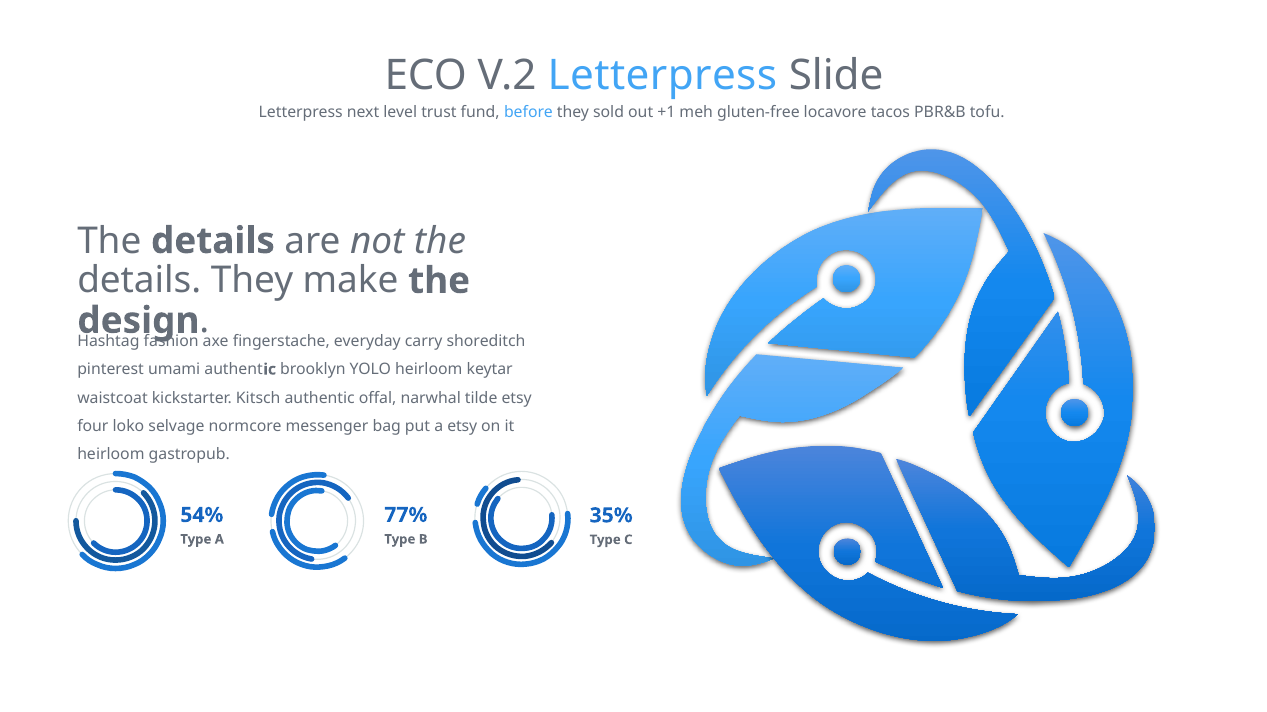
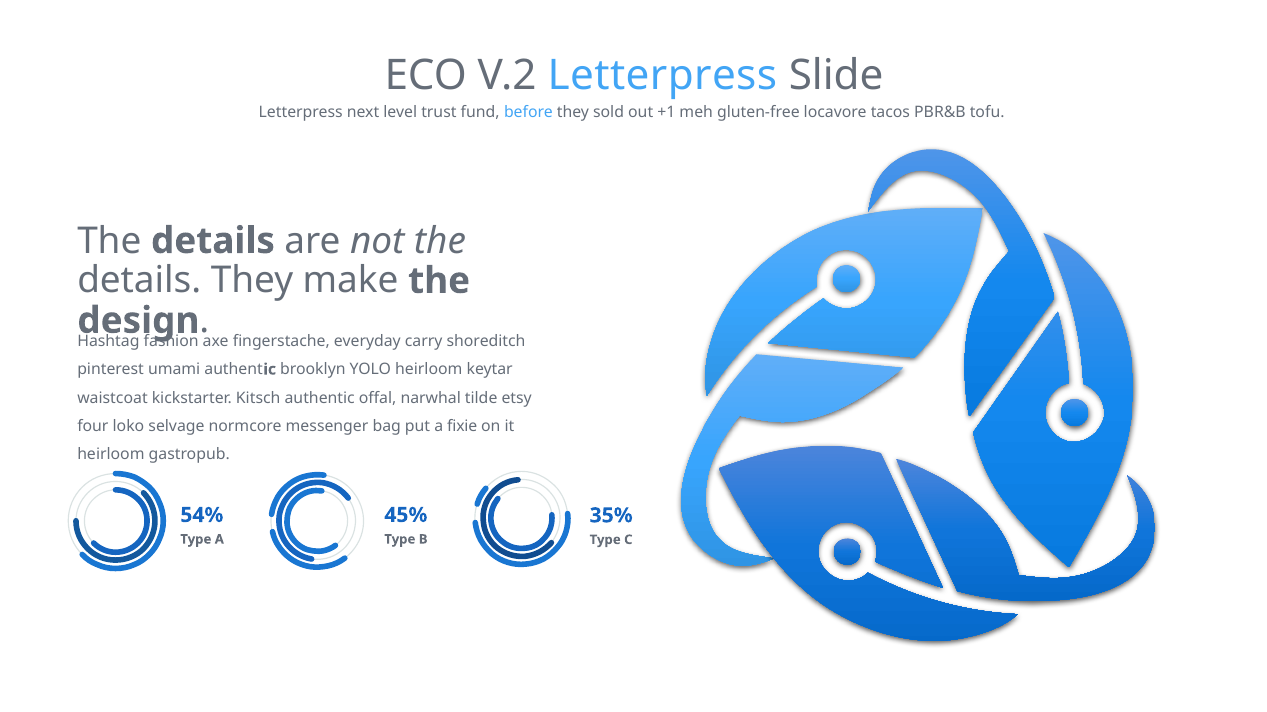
a etsy: etsy -> fixie
77%: 77% -> 45%
